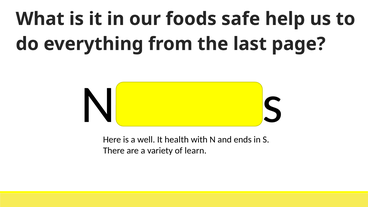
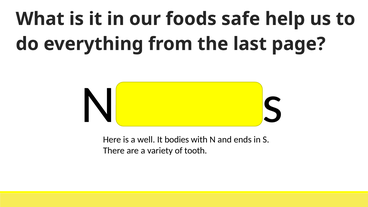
health: health -> bodies
learn: learn -> tooth
